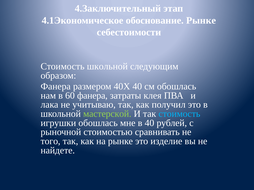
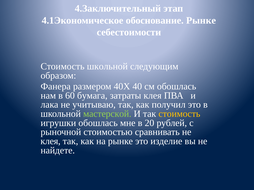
60 фанера: фанера -> бумага
стоимость at (179, 114) colour: light blue -> yellow
в 40: 40 -> 20
того at (51, 142): того -> клея
